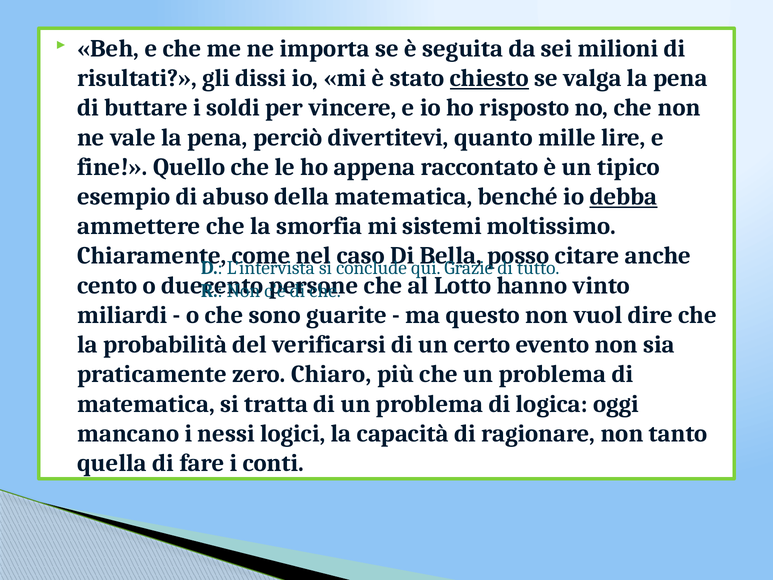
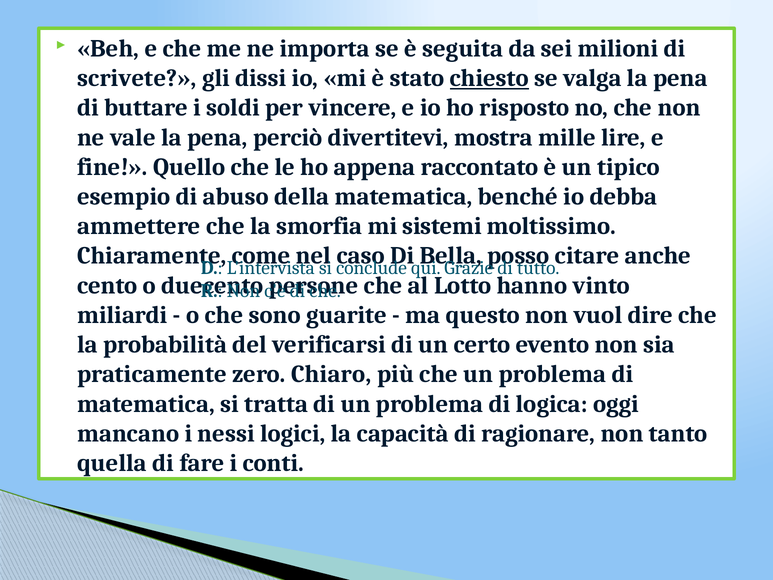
risultati: risultati -> scrivete
quanto: quanto -> mostra
debba underline: present -> none
